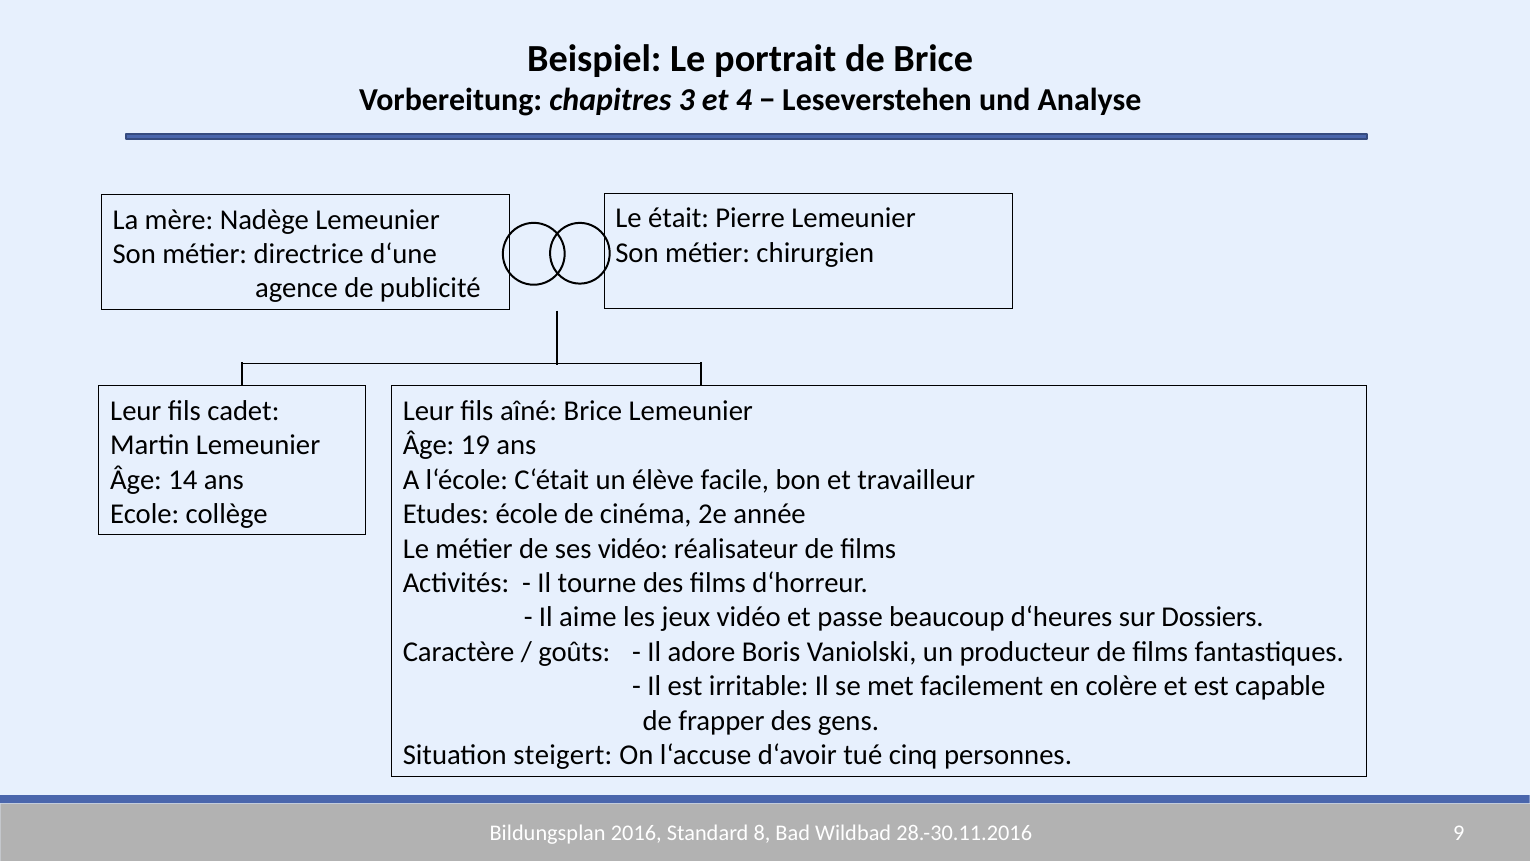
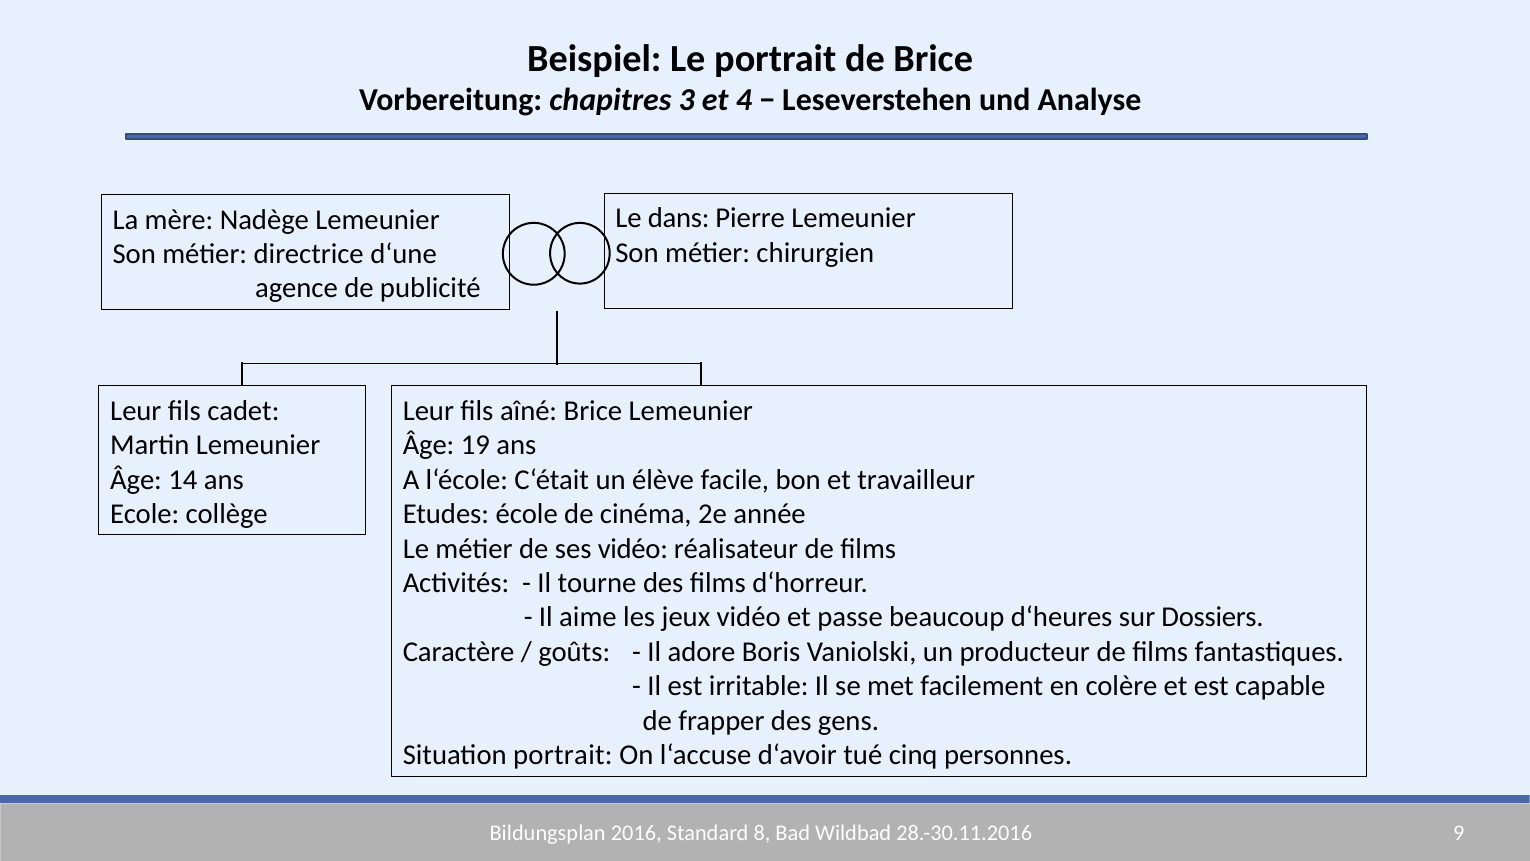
était: était -> dans
Situation steigert: steigert -> portrait
